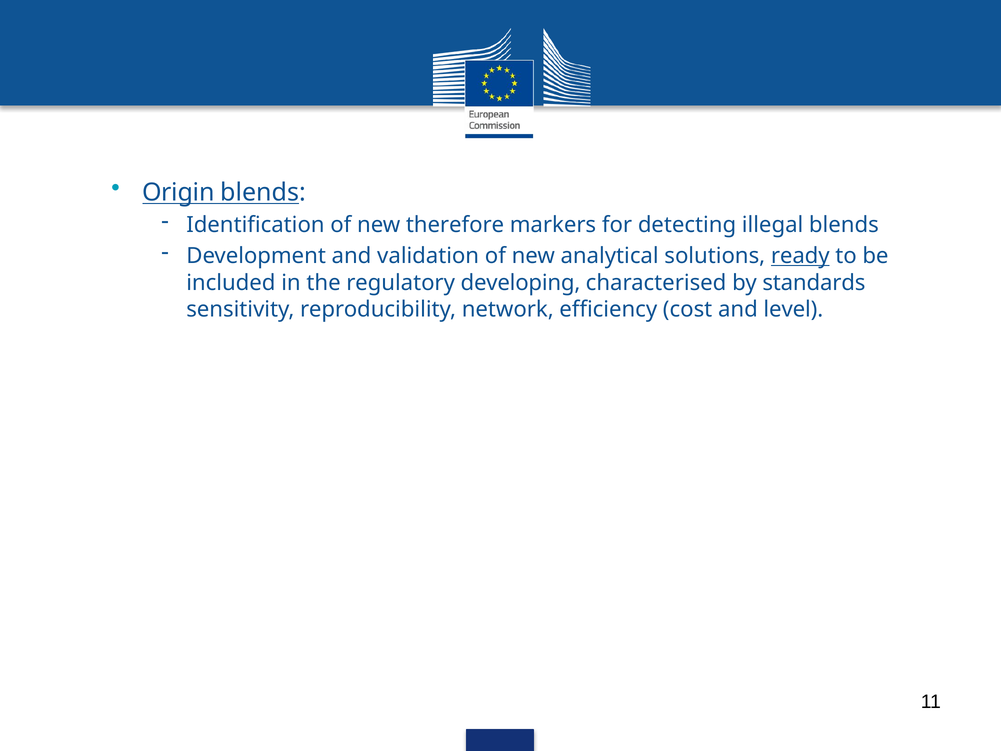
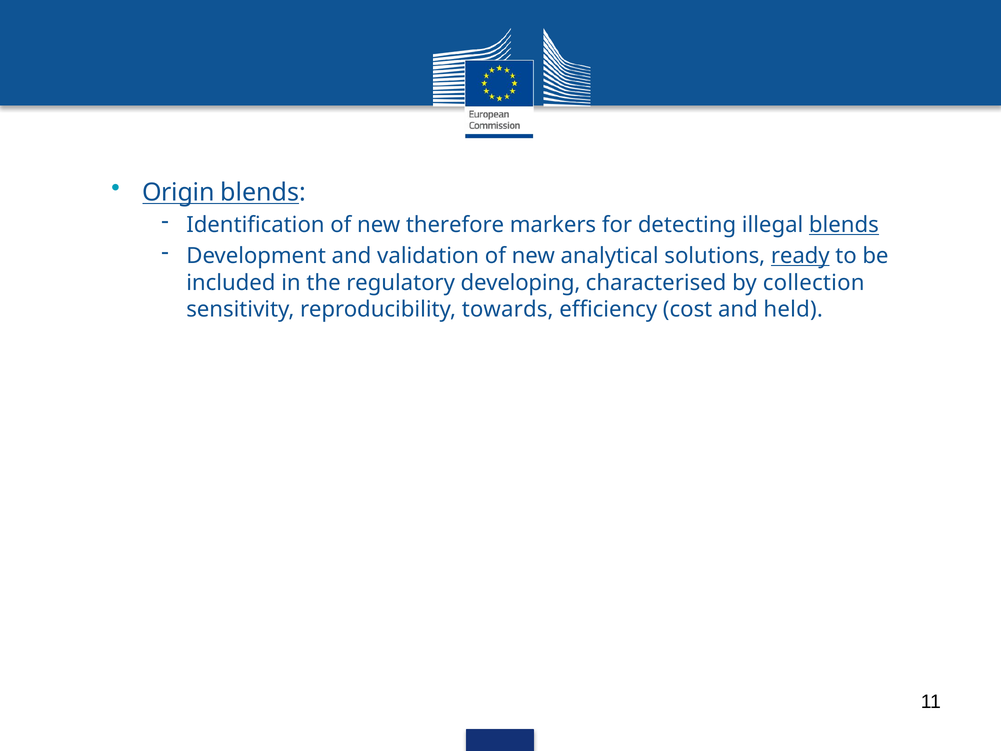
blends at (844, 225) underline: none -> present
standards: standards -> collection
network: network -> towards
level: level -> held
